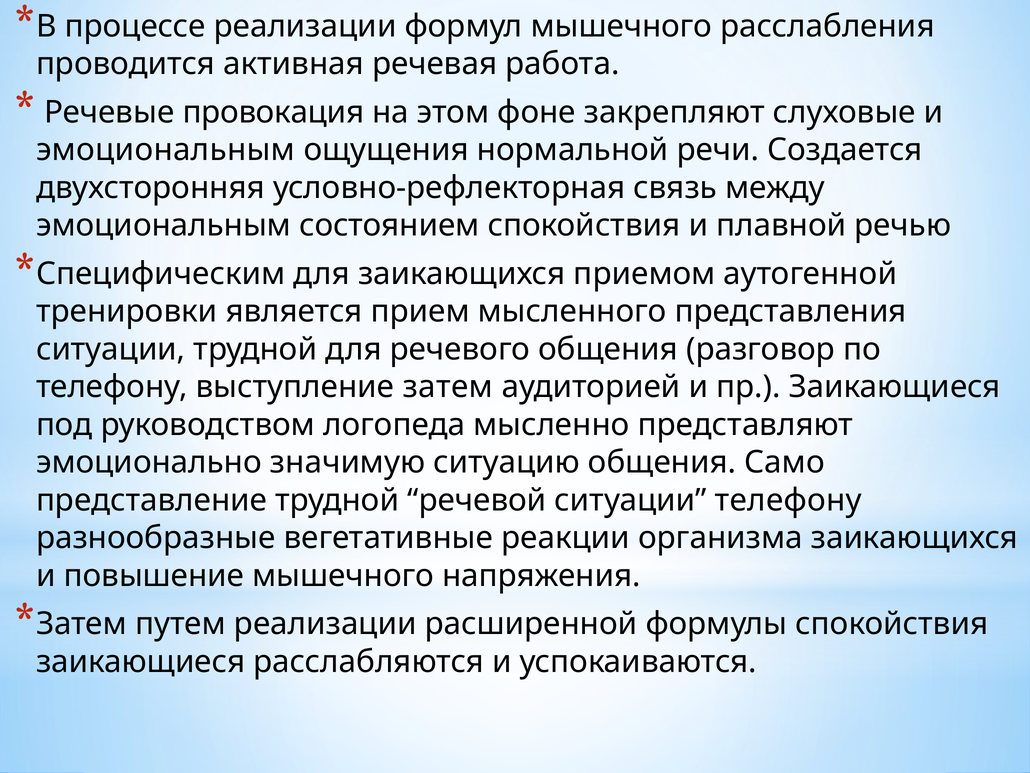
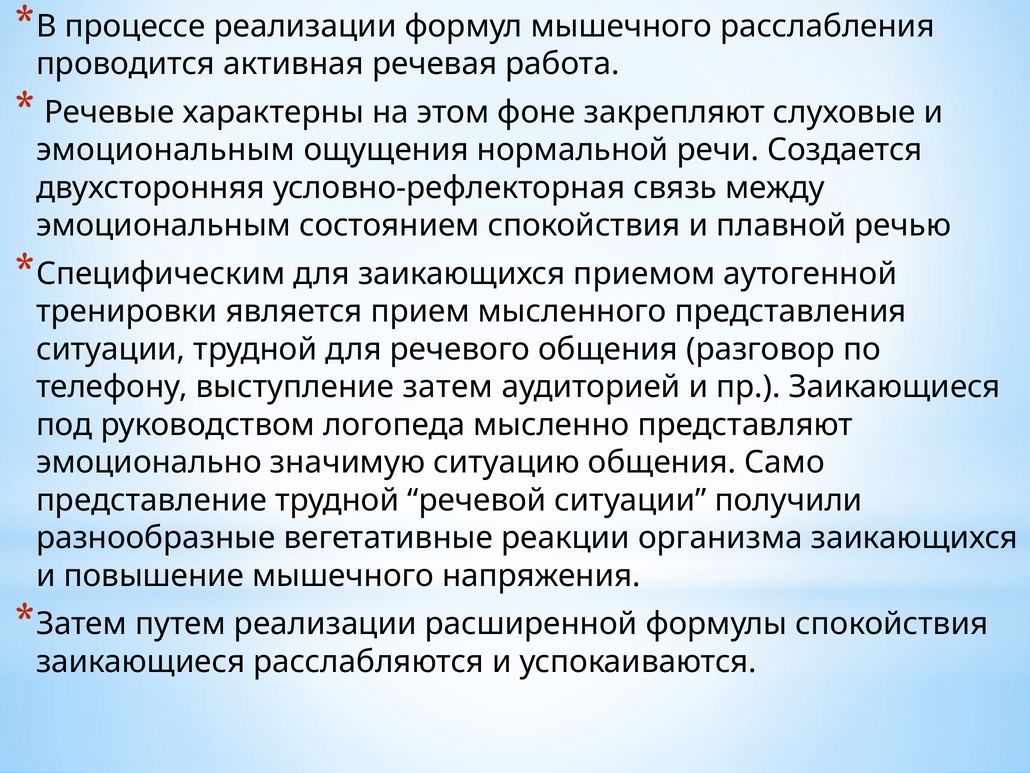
провокация: провокация -> характерны
ситуации телефону: телефону -> получили
